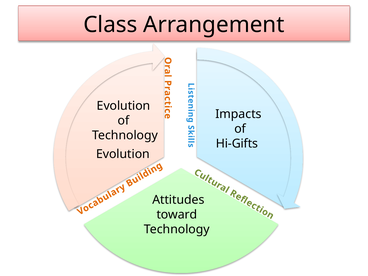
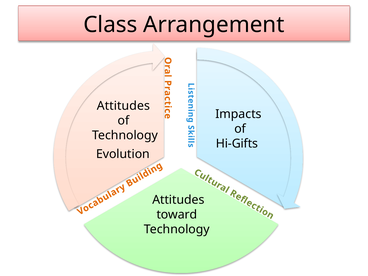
Evolution at (123, 106): Evolution -> Attitudes
